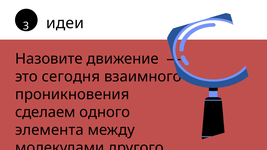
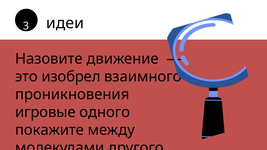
сегодня: сегодня -> изобрел
сделаем: сделаем -> игровые
элемента: элемента -> покажите
